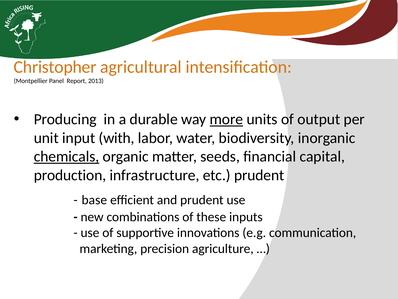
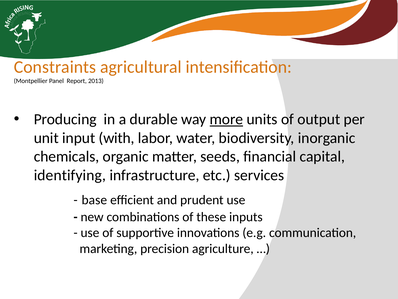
Christopher: Christopher -> Constraints
chemicals underline: present -> none
production: production -> identifying
etc prudent: prudent -> services
